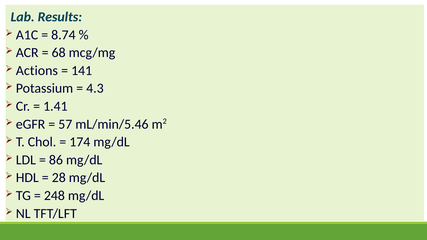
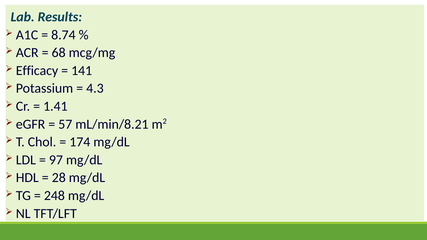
Actions: Actions -> Efficacy
mL/min/5.46: mL/min/5.46 -> mL/min/8.21
86: 86 -> 97
